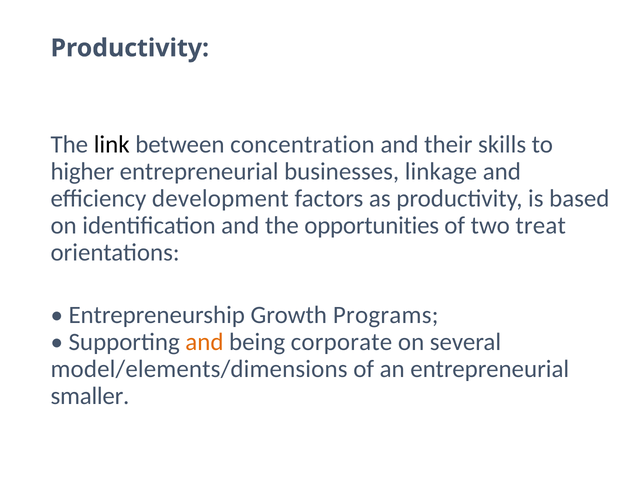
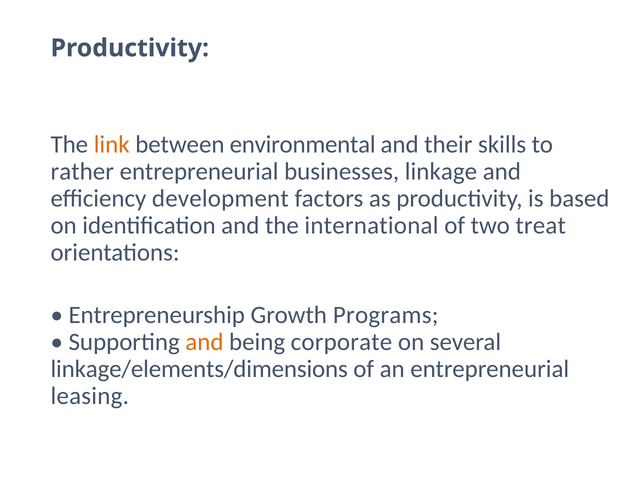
link colour: black -> orange
concentration: concentration -> environmental
higher: higher -> rather
opportunities: opportunities -> international
model/elements/dimensions: model/elements/dimensions -> linkage/elements/dimensions
smaller: smaller -> leasing
